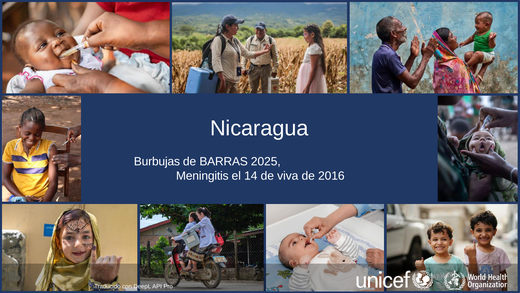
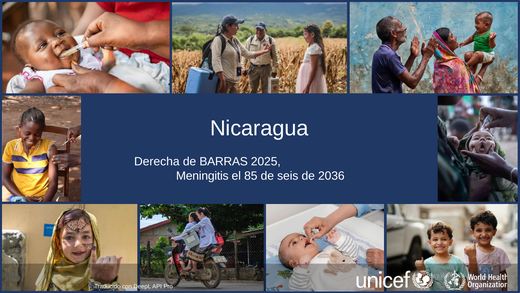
Burbujas: Burbujas -> Derecha
14: 14 -> 85
viva: viva -> seis
2016: 2016 -> 2036
